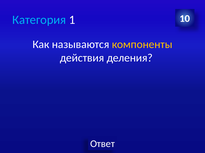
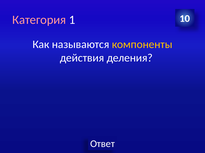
Категория colour: light blue -> pink
